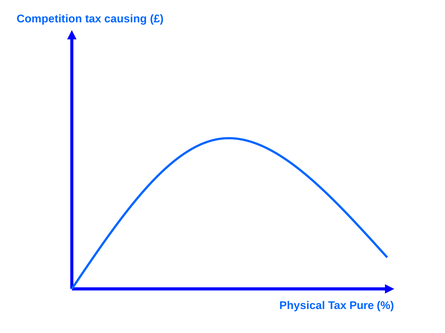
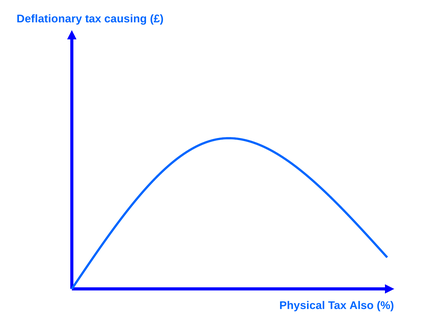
Competition: Competition -> Deflationary
Pure: Pure -> Also
